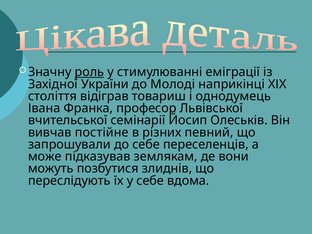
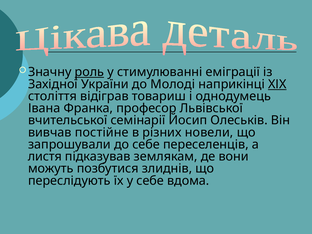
ХІХ underline: none -> present
певний: певний -> новели
може: може -> листя
